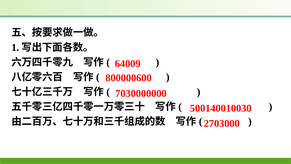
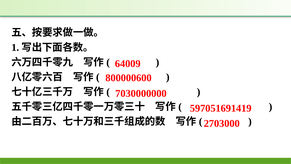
500140010030: 500140010030 -> 597051691419
